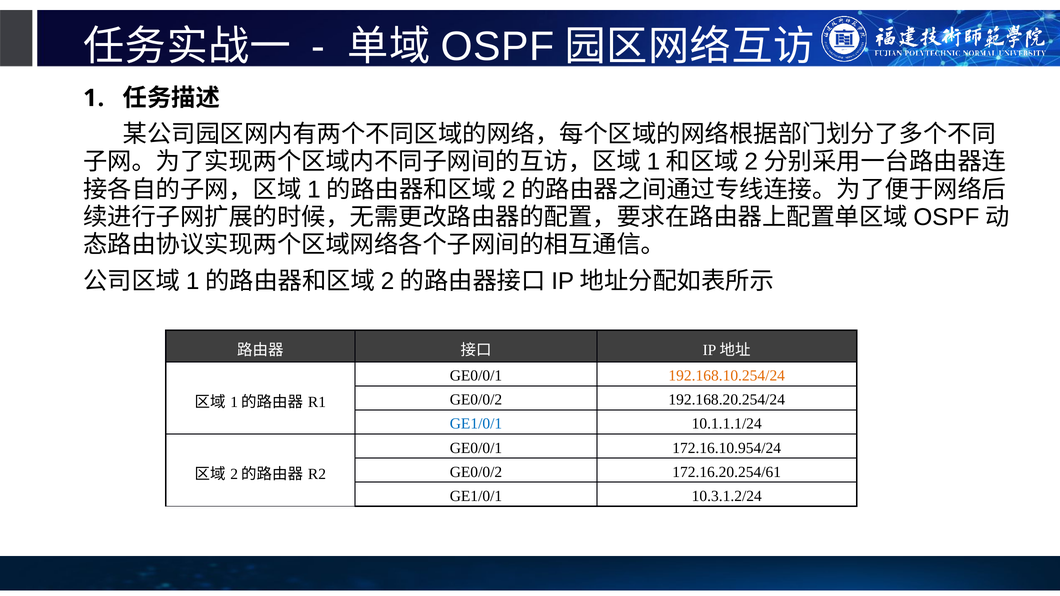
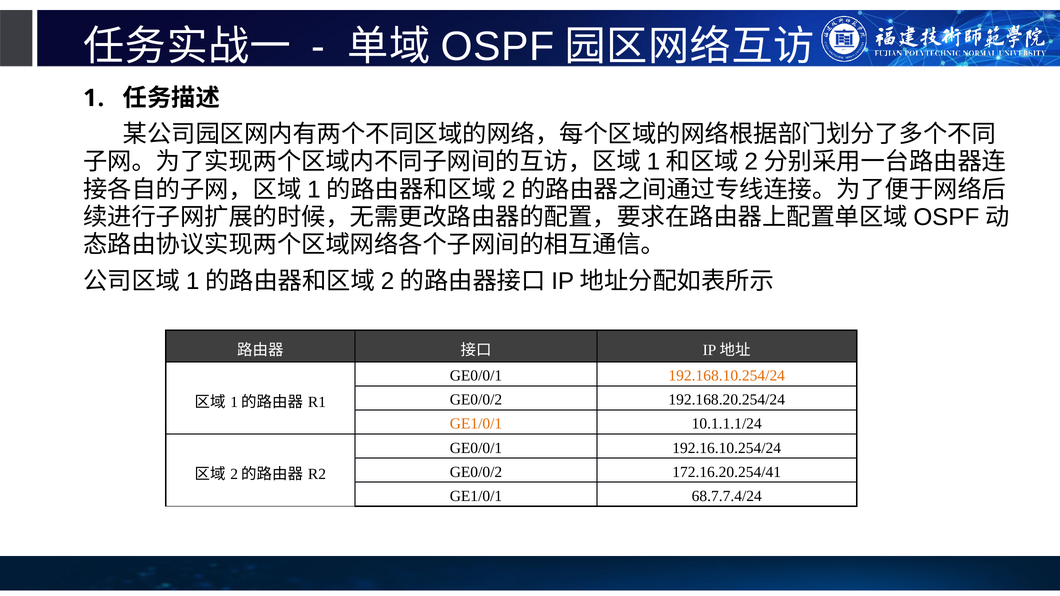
GE1/0/1 at (476, 424) colour: blue -> orange
172.16.10.954/24: 172.16.10.954/24 -> 192.16.10.254/24
172.16.20.254/61: 172.16.20.254/61 -> 172.16.20.254/41
10.3.1.2/24: 10.3.1.2/24 -> 68.7.7.4/24
